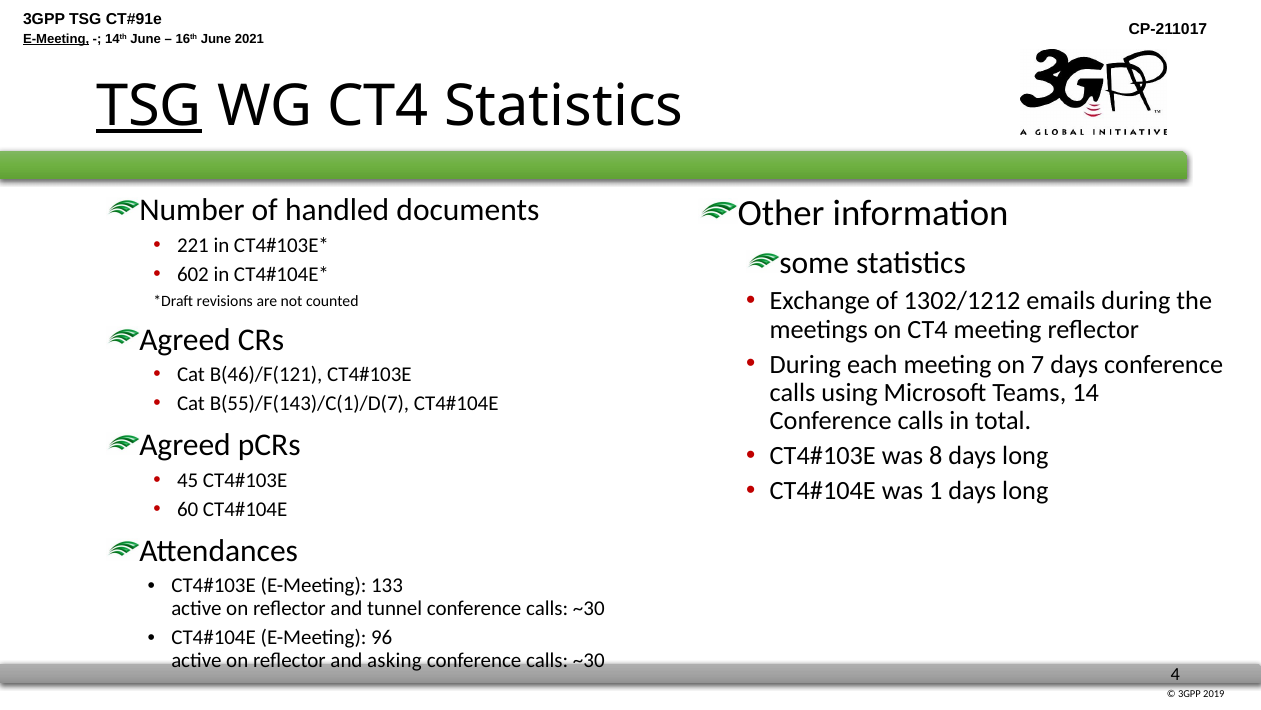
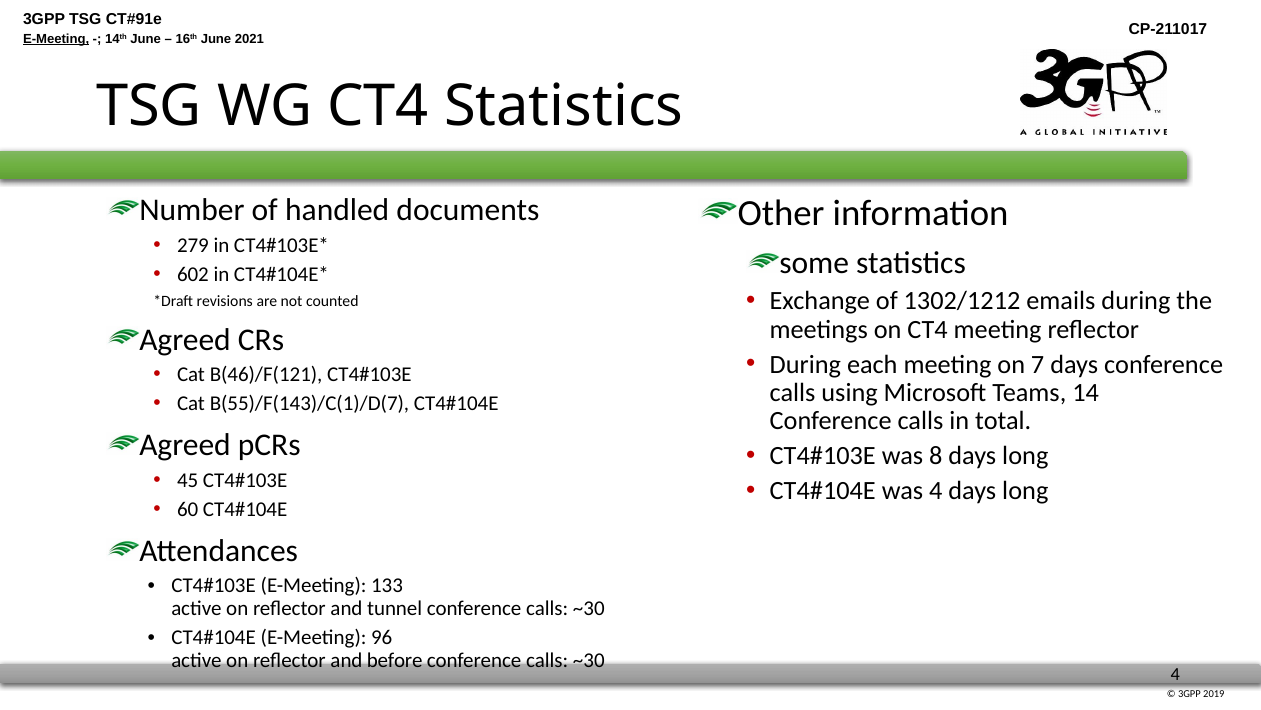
TSG at (149, 106) underline: present -> none
221: 221 -> 279
was 1: 1 -> 4
asking: asking -> before
